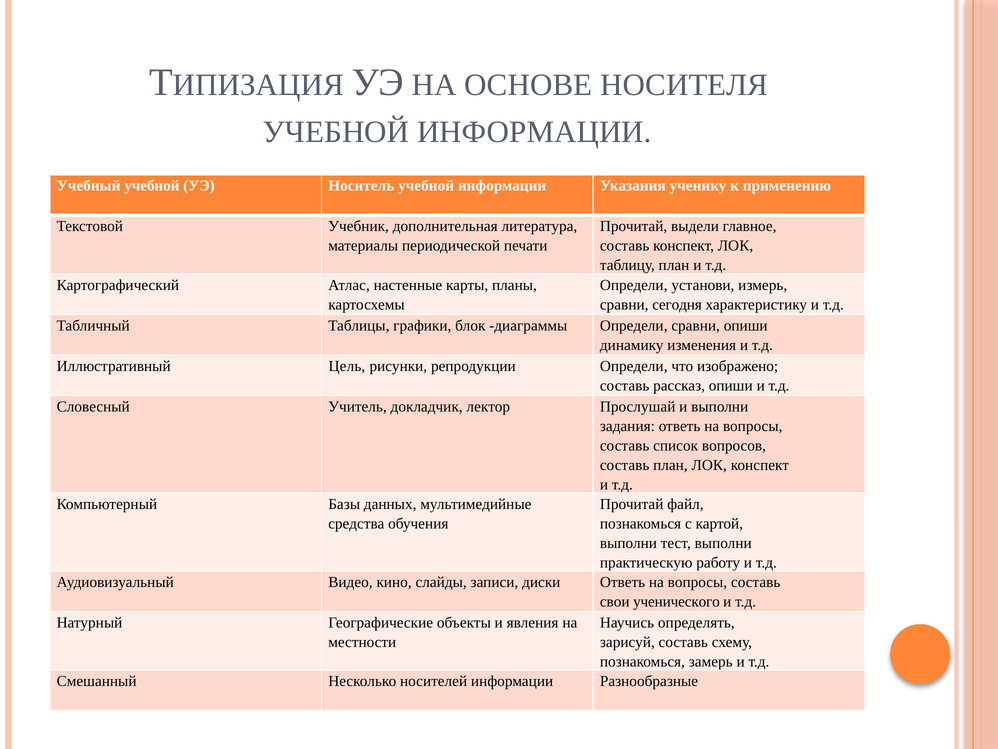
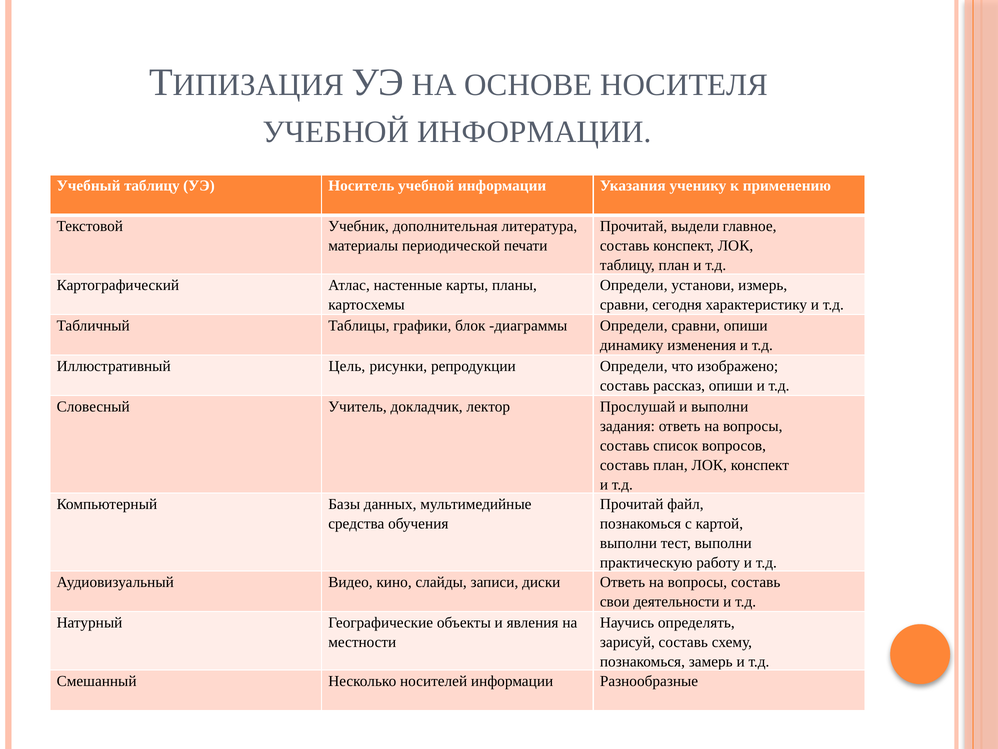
Учебный учебной: учебной -> таблицу
ученического: ученического -> деятельности
